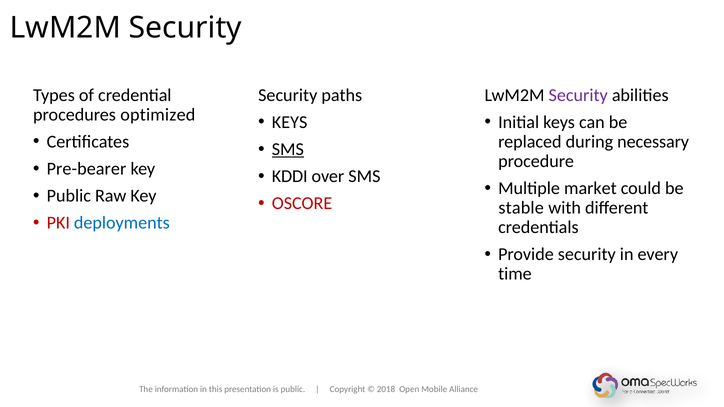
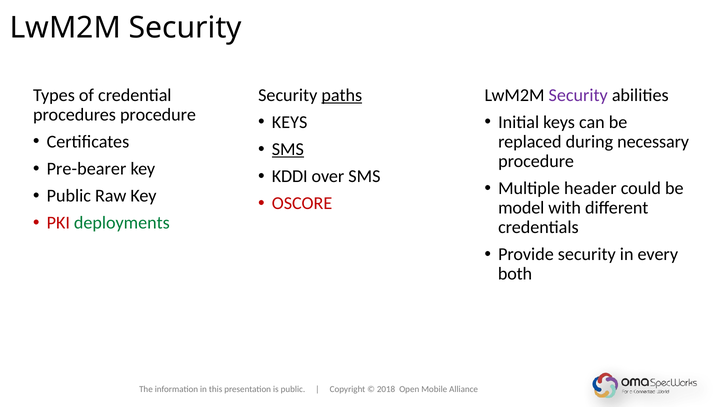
paths underline: none -> present
procedures optimized: optimized -> procedure
market: market -> header
stable: stable -> model
deployments colour: blue -> green
time: time -> both
